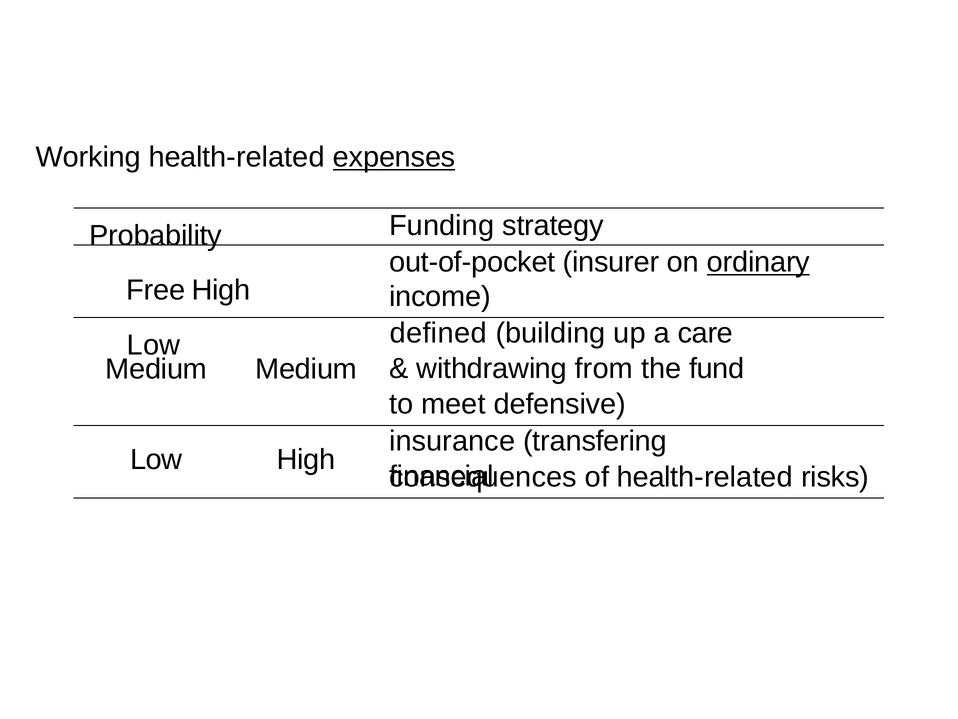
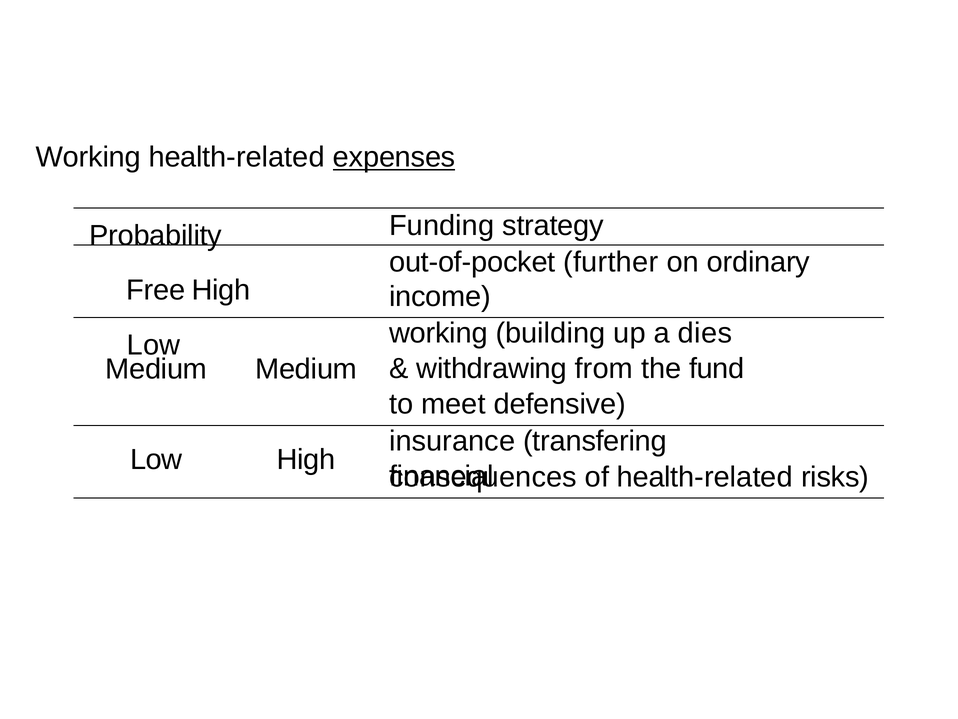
insurer: insurer -> further
ordinary underline: present -> none
defined at (438, 333): defined -> working
care: care -> dies
